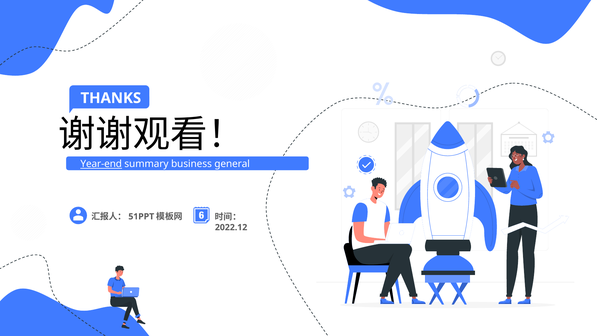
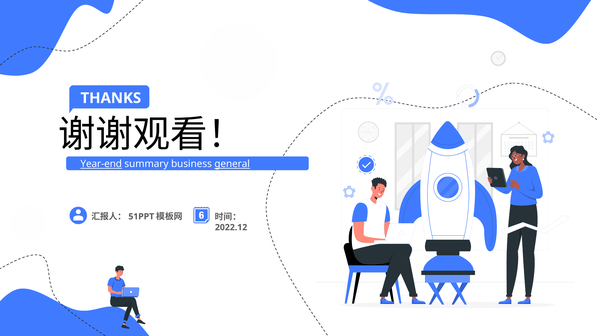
general underline: none -> present
